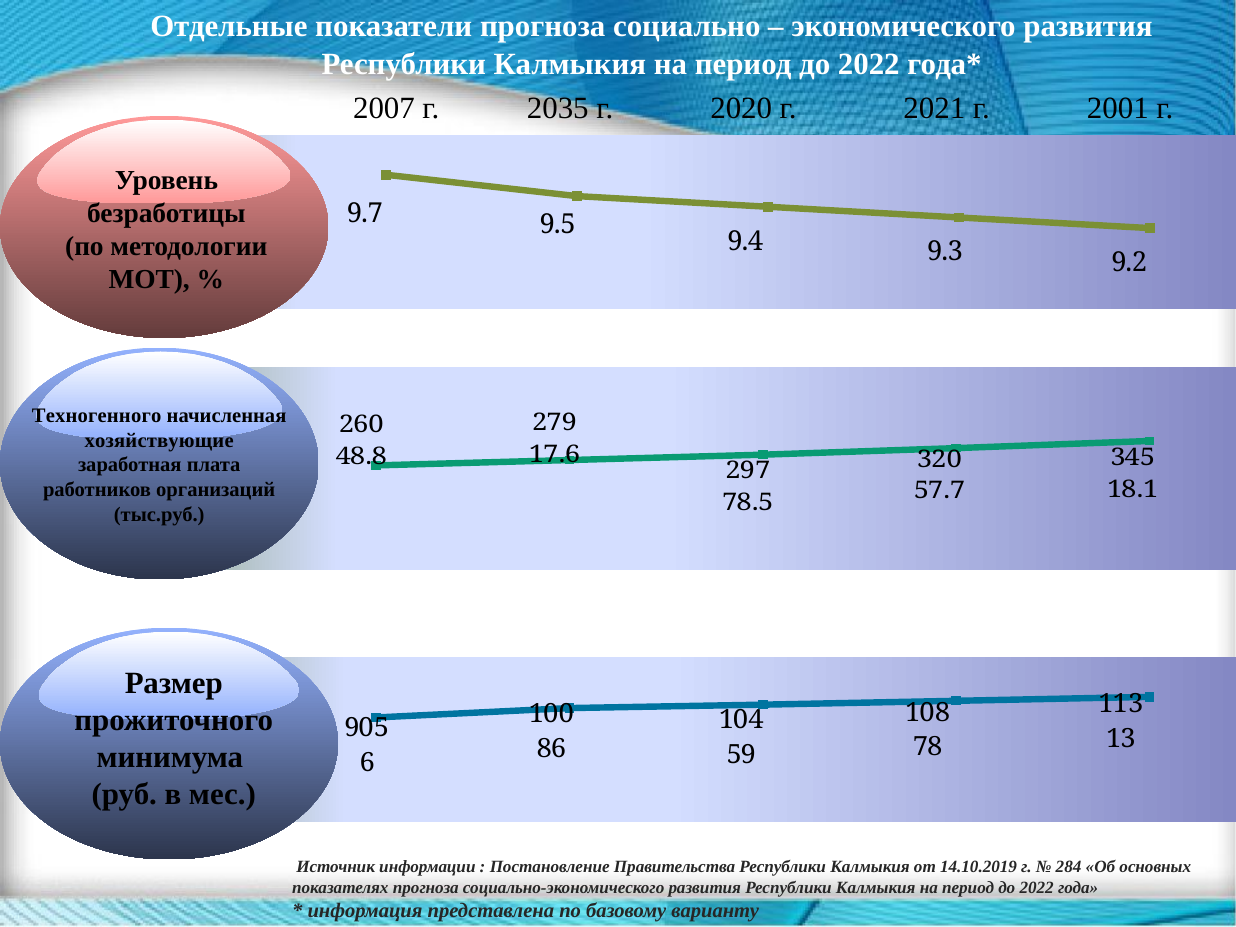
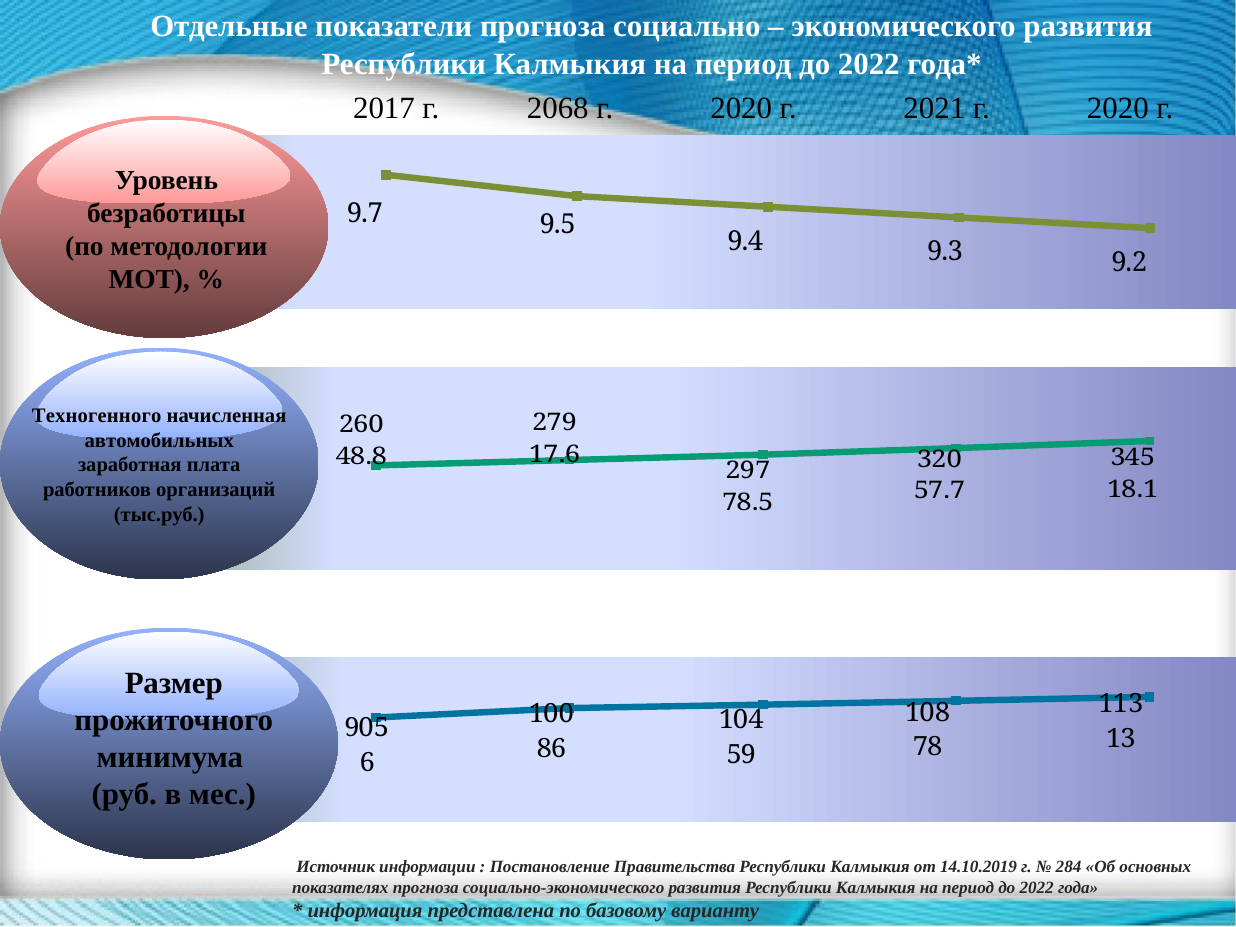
2007: 2007 -> 2017
2035: 2035 -> 2068
2001 at (1118, 109): 2001 -> 2020
хозяйствующие: хозяйствующие -> автомобильных
